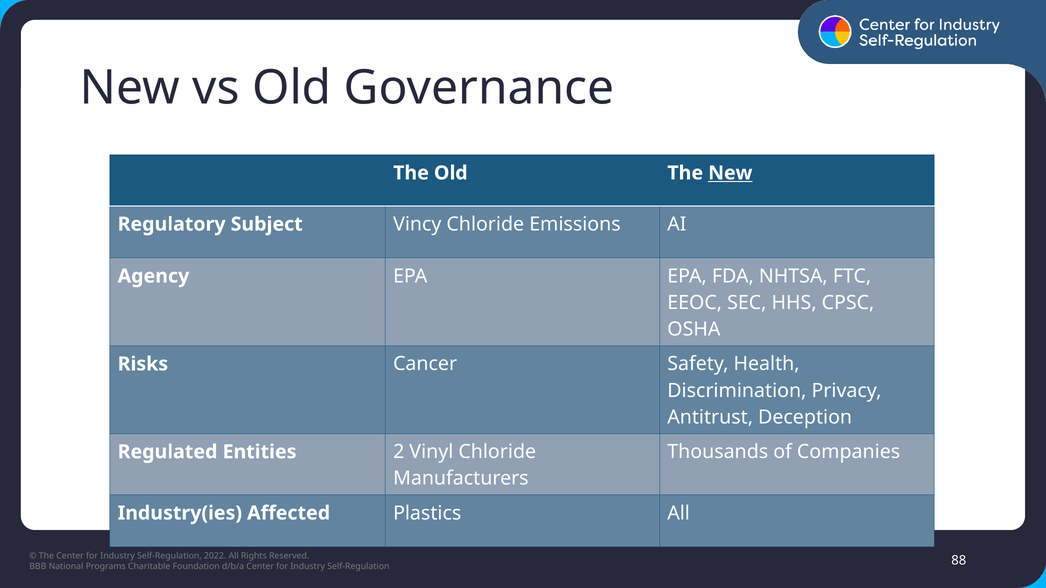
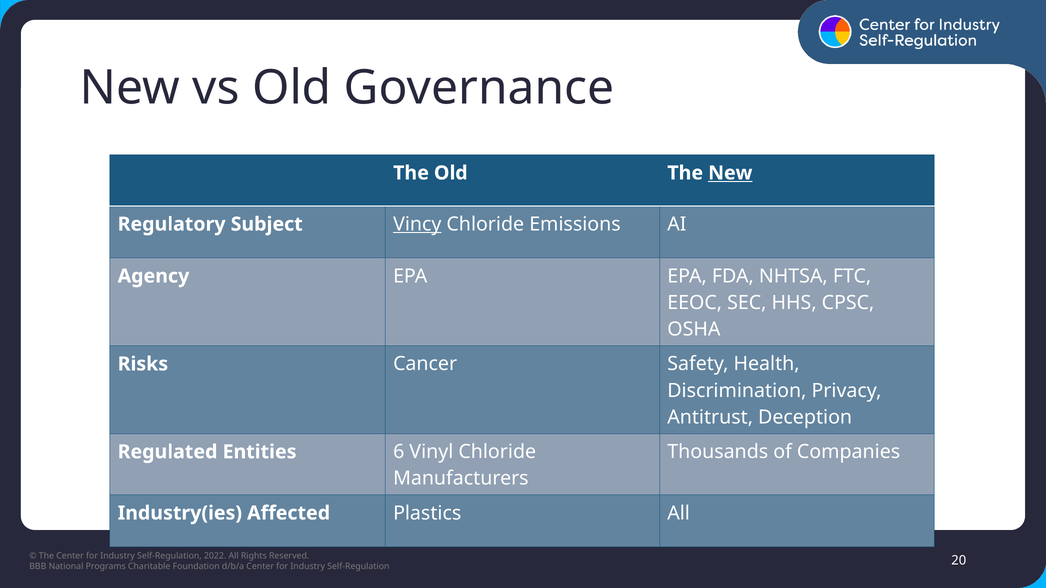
Vincy underline: none -> present
2: 2 -> 6
88: 88 -> 20
